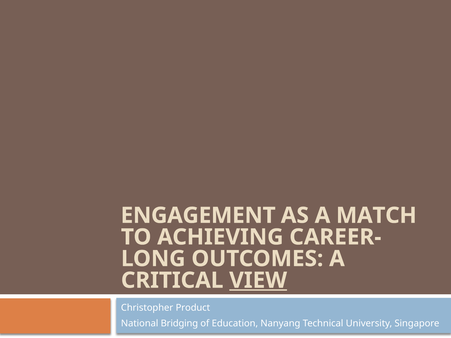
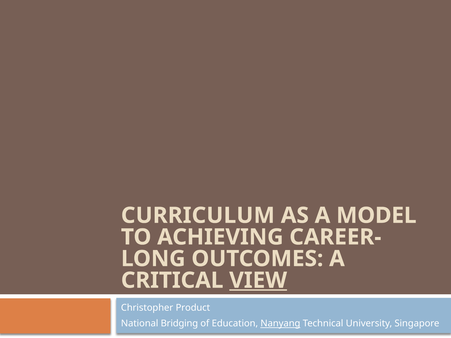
ENGAGEMENT: ENGAGEMENT -> CURRICULUM
MATCH: MATCH -> MODEL
Nanyang underline: none -> present
